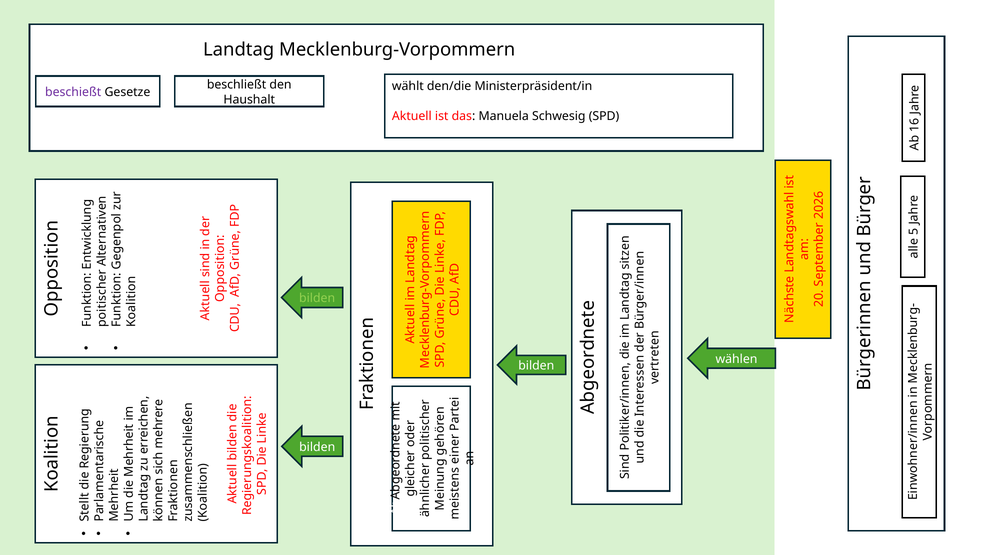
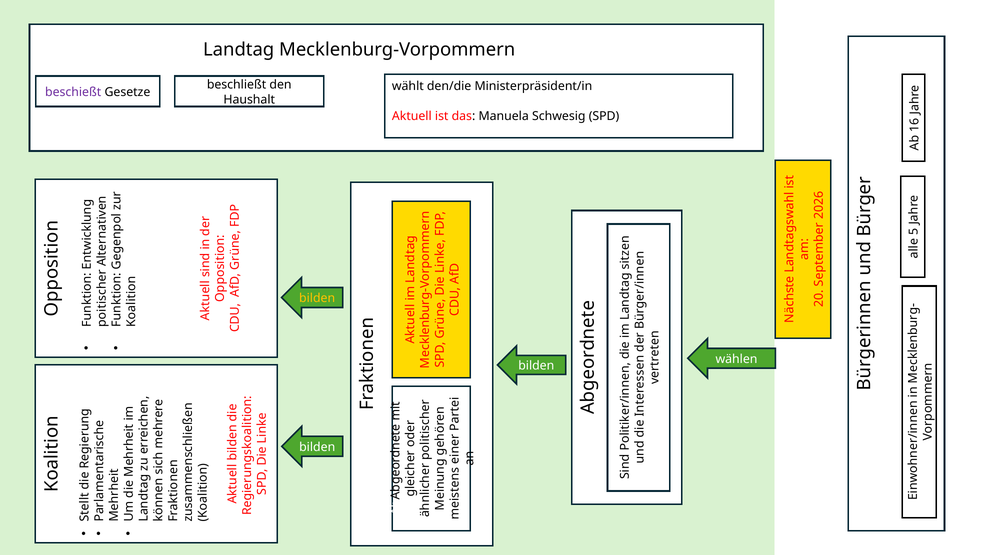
bilden at (317, 298) colour: light green -> yellow
